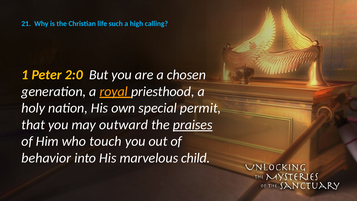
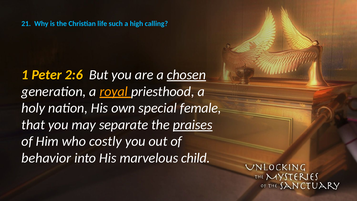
2:0: 2:0 -> 2:6
chosen underline: none -> present
permit: permit -> female
outward: outward -> separate
touch: touch -> costly
